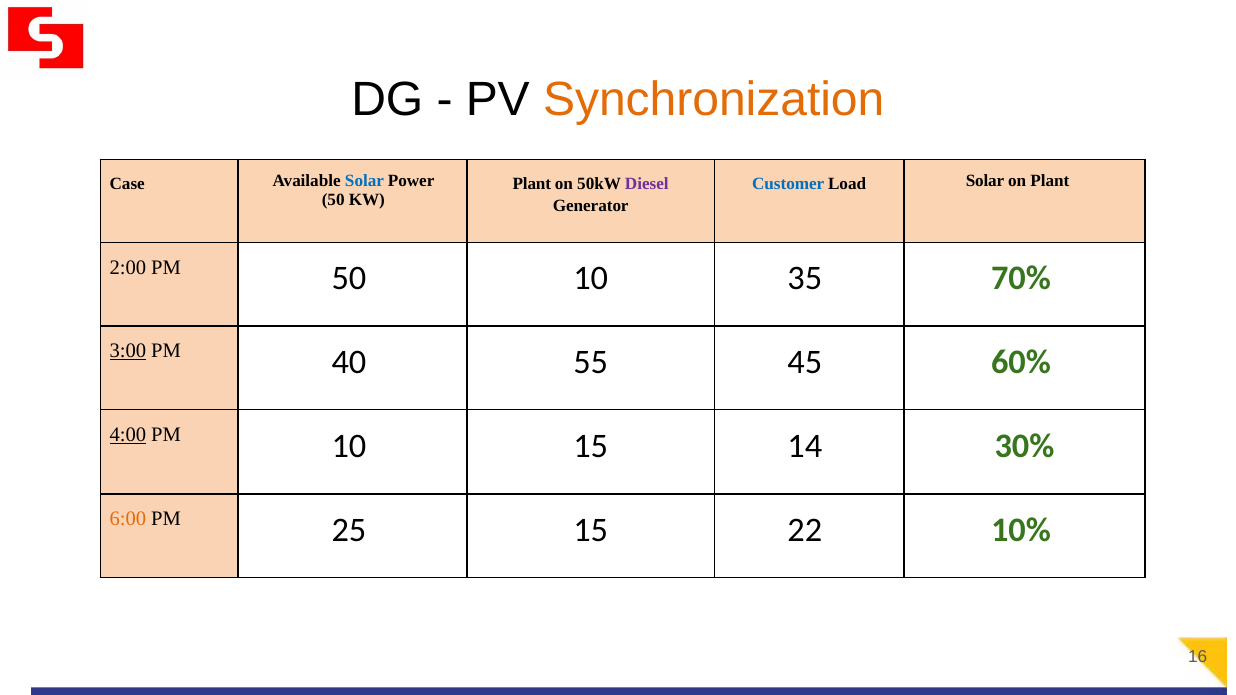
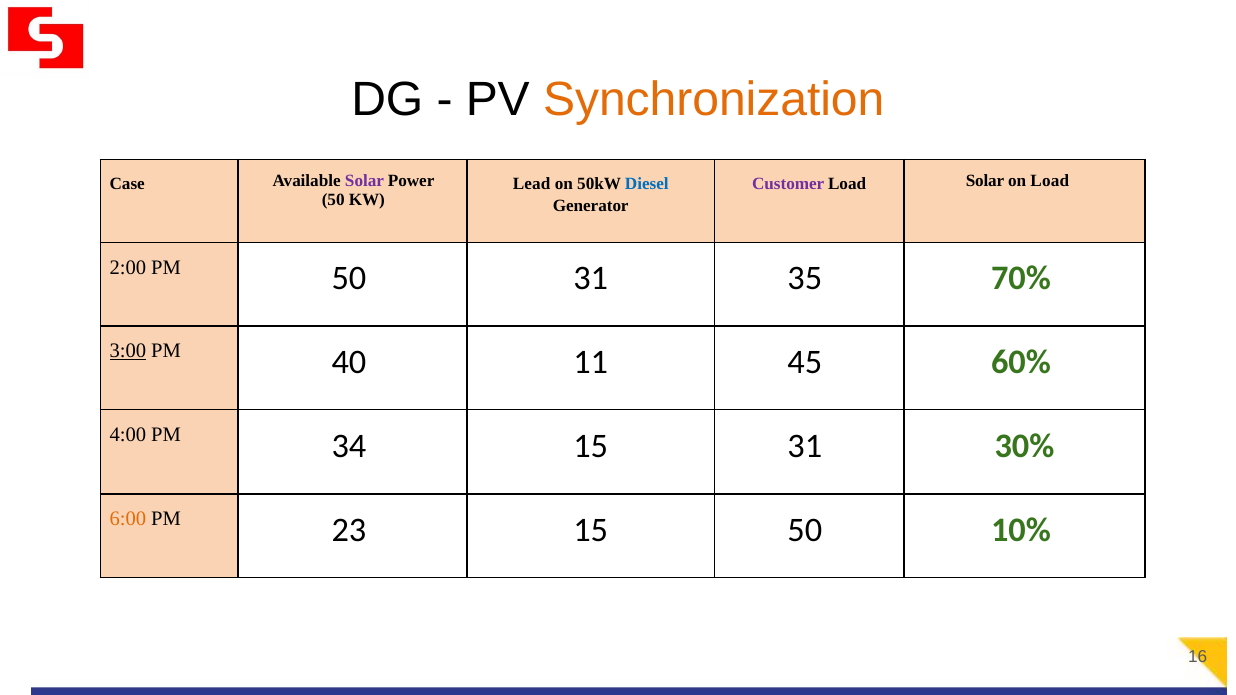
Solar at (364, 181) colour: blue -> purple
Plant at (532, 184): Plant -> Lead
Diesel colour: purple -> blue
Customer colour: blue -> purple
on Plant: Plant -> Load
50 10: 10 -> 31
55: 55 -> 11
4:00 underline: present -> none
PM 10: 10 -> 34
15 14: 14 -> 31
25: 25 -> 23
15 22: 22 -> 50
